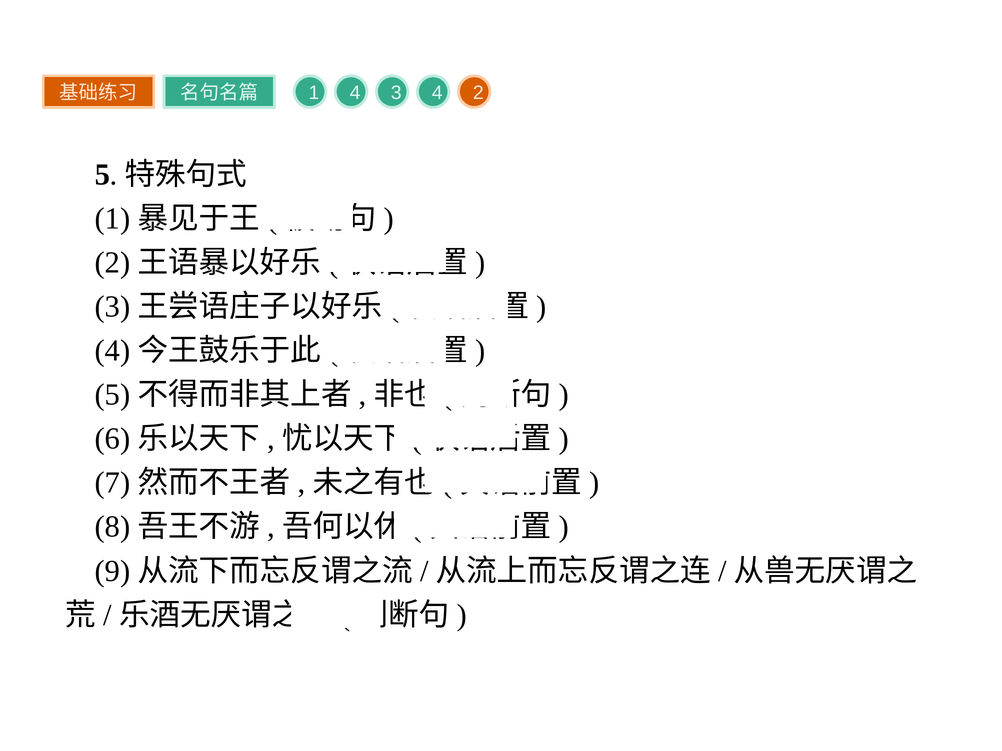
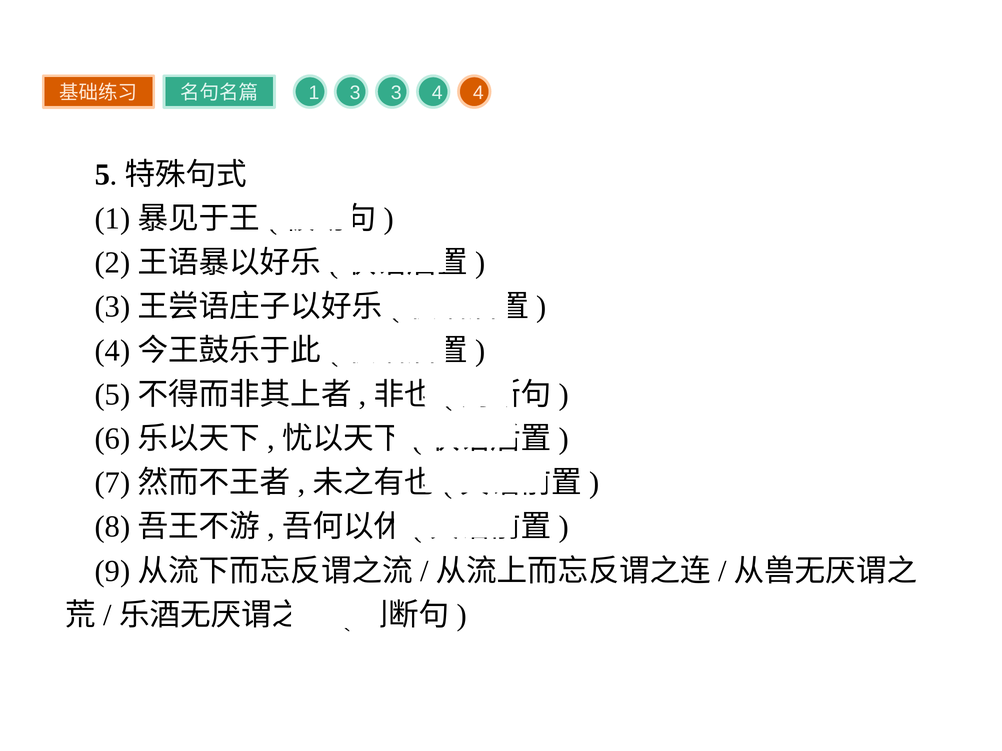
1 4: 4 -> 3
4 2: 2 -> 4
